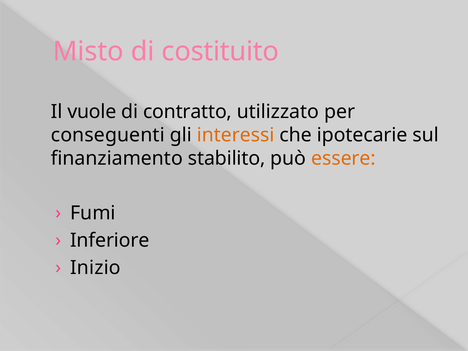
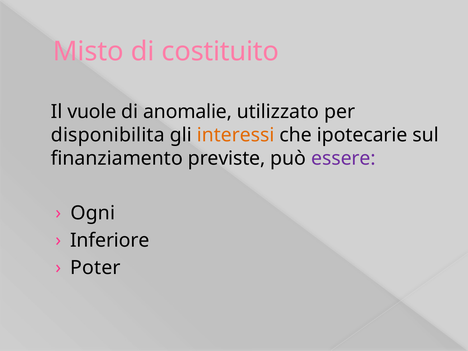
contratto: contratto -> anomalie
conseguenti: conseguenti -> disponibilita
stabilito: stabilito -> previste
essere colour: orange -> purple
Fumi: Fumi -> Ogni
Inizio: Inizio -> Poter
